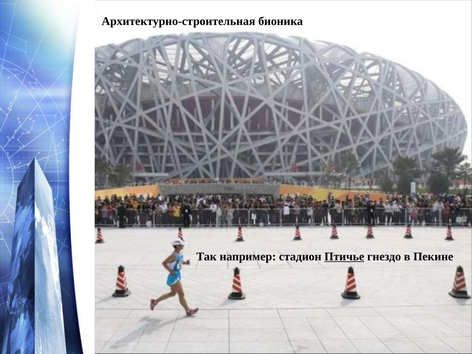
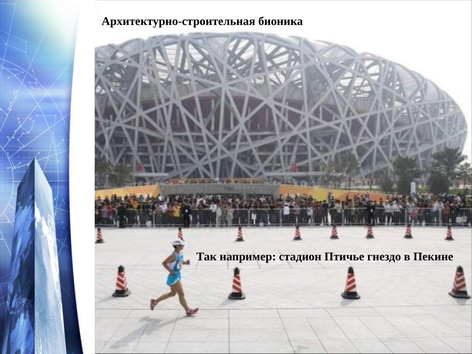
Птичье underline: present -> none
